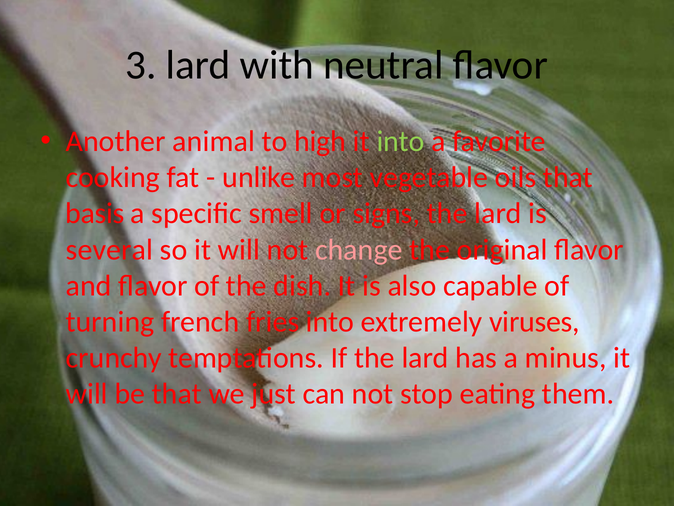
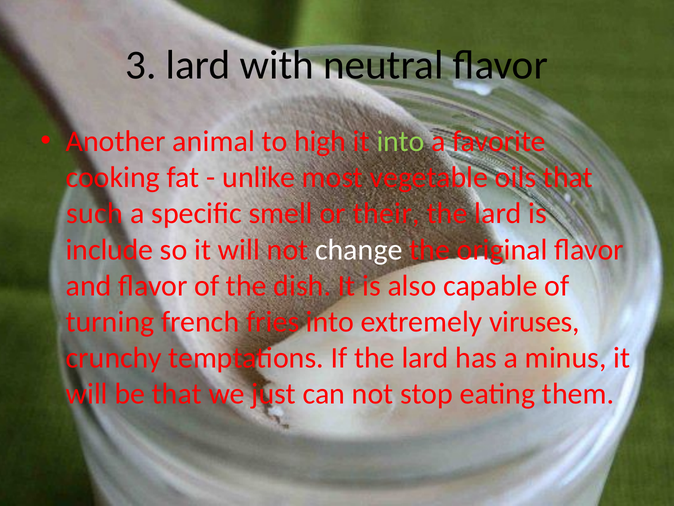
basis: basis -> such
signs: signs -> their
several: several -> include
change colour: pink -> white
